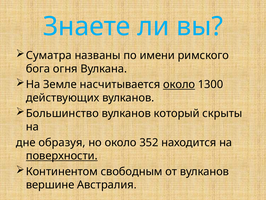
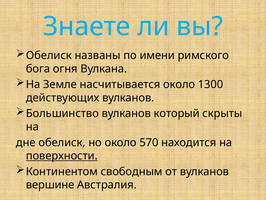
Суматра at (49, 55): Суматра -> Обелиск
около at (179, 84) underline: present -> none
дне образуя: образуя -> обелиск
352: 352 -> 570
